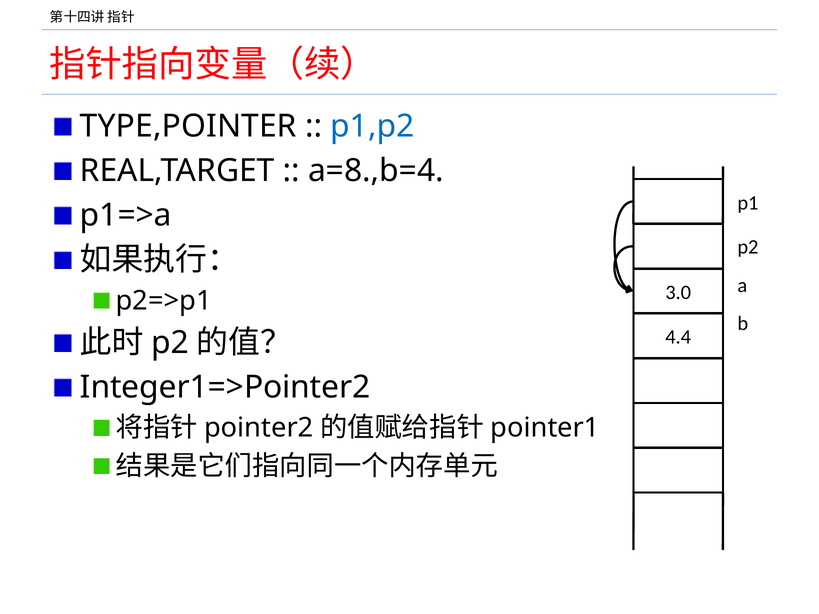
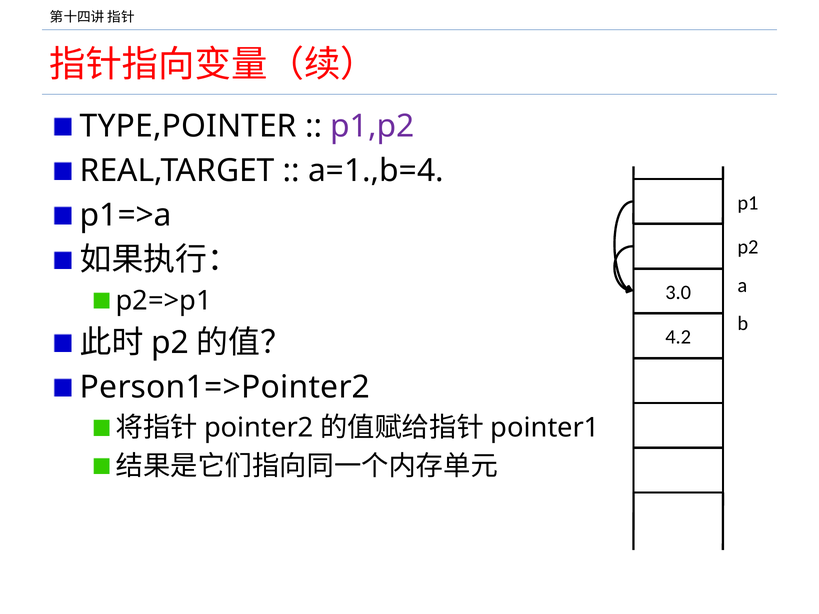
p1,p2 colour: blue -> purple
a=8.,b=4: a=8.,b=4 -> a=1.,b=4
4.4: 4.4 -> 4.2
Integer1=>Pointer2: Integer1=>Pointer2 -> Person1=>Pointer2
